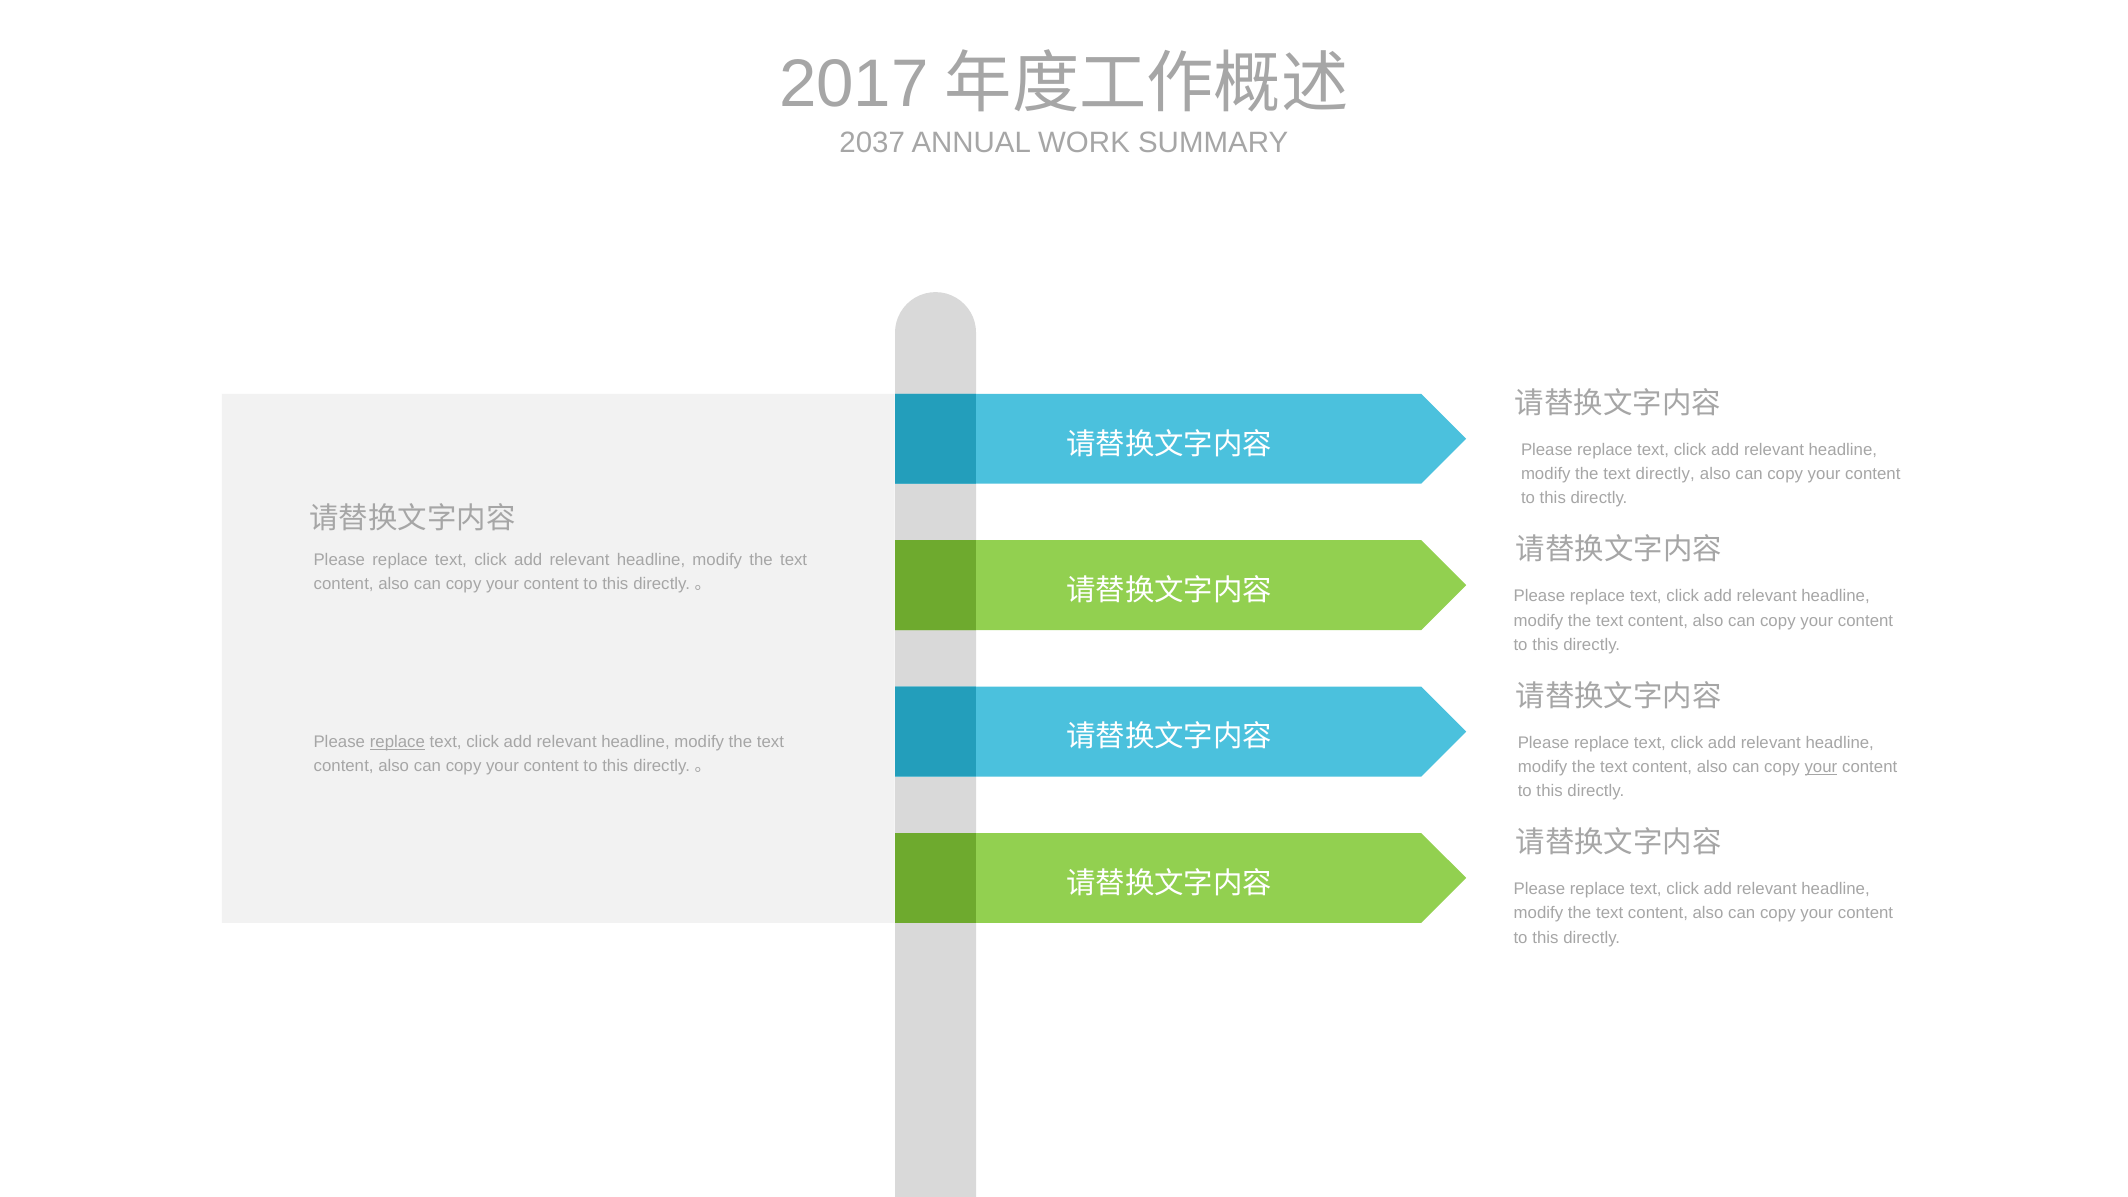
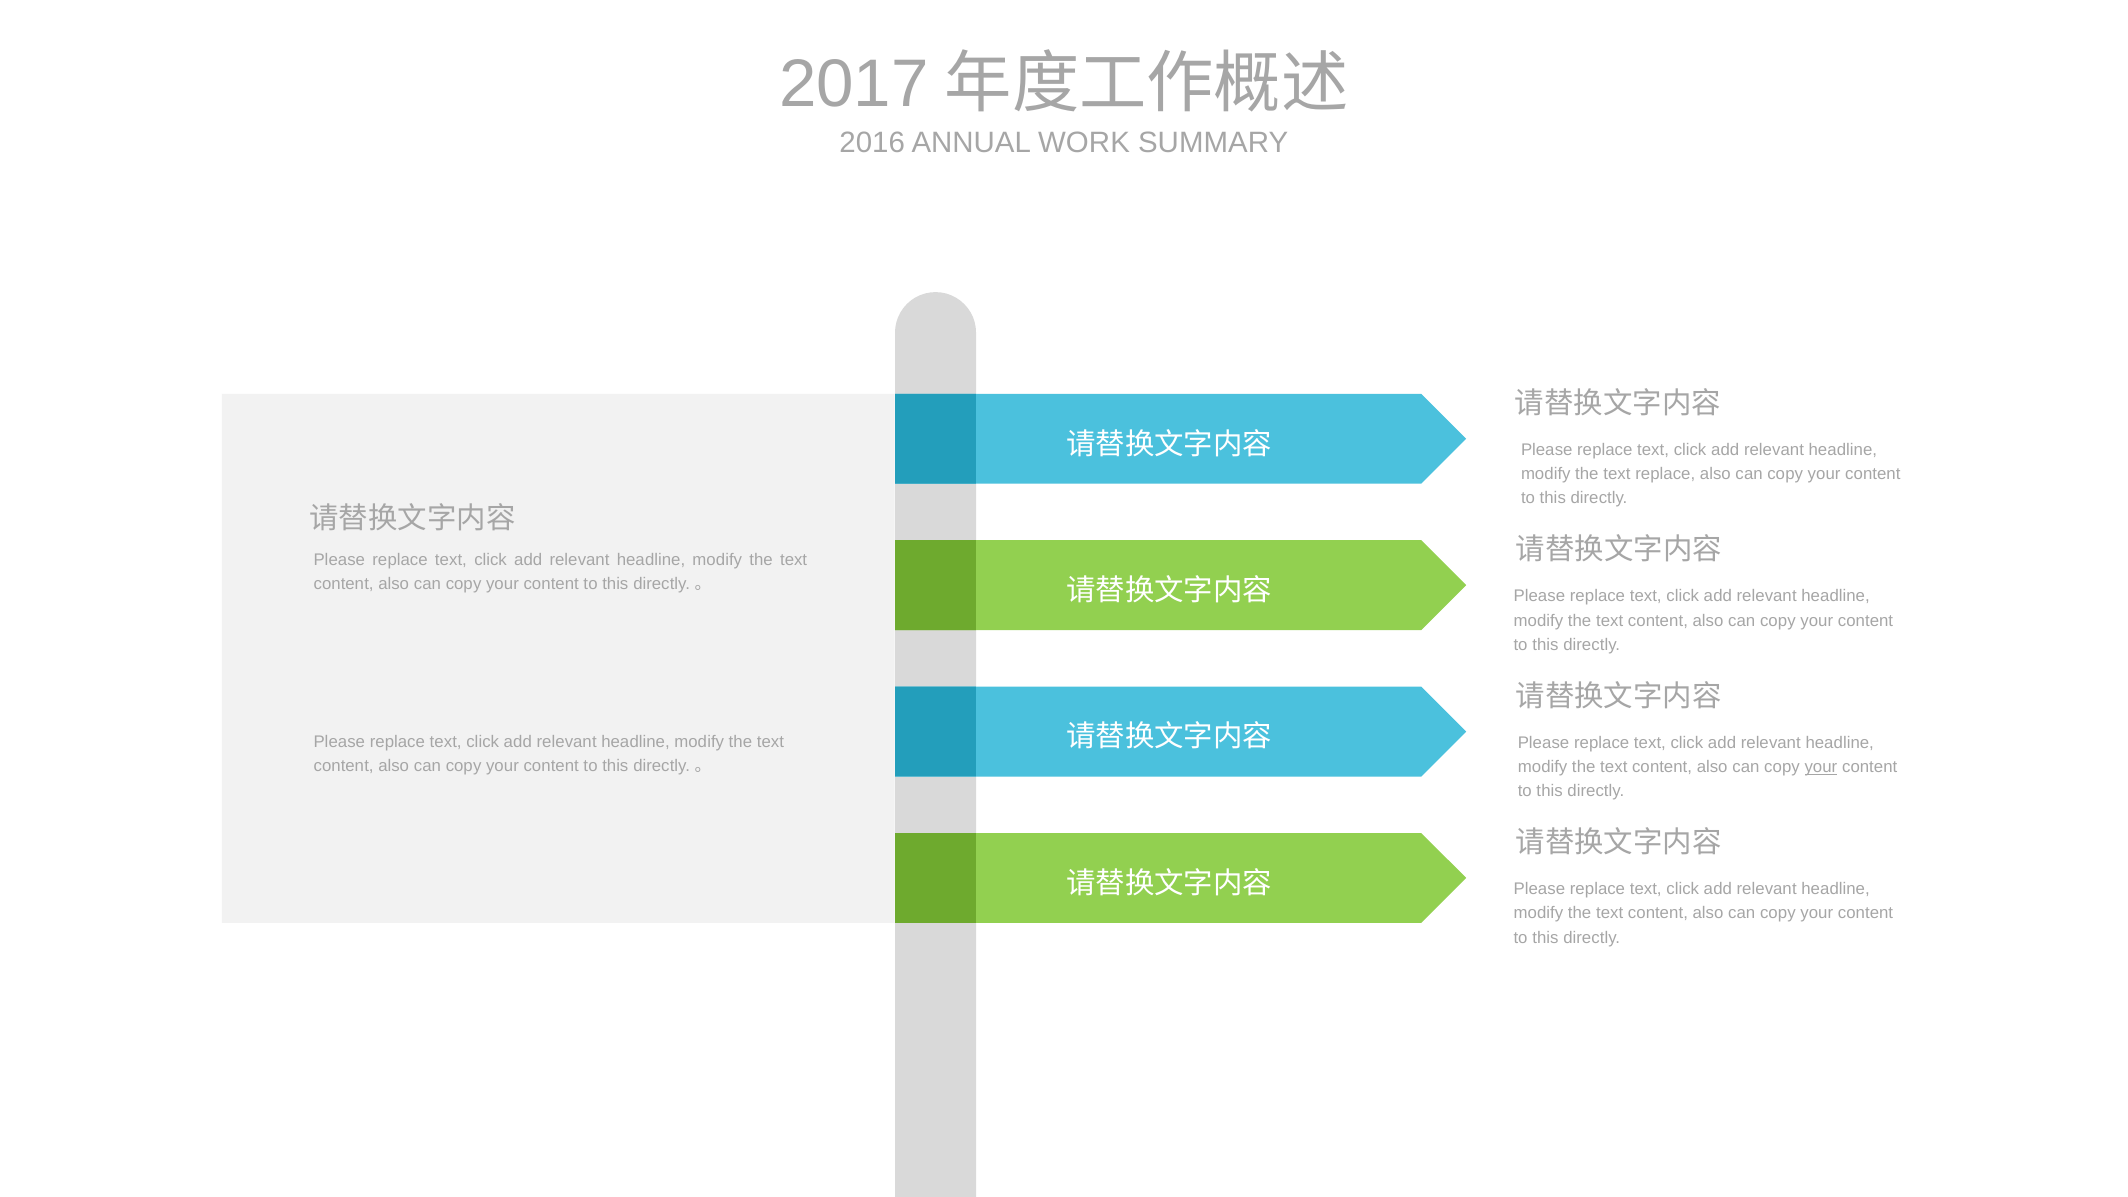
2037: 2037 -> 2016
text directly: directly -> replace
replace at (397, 742) underline: present -> none
